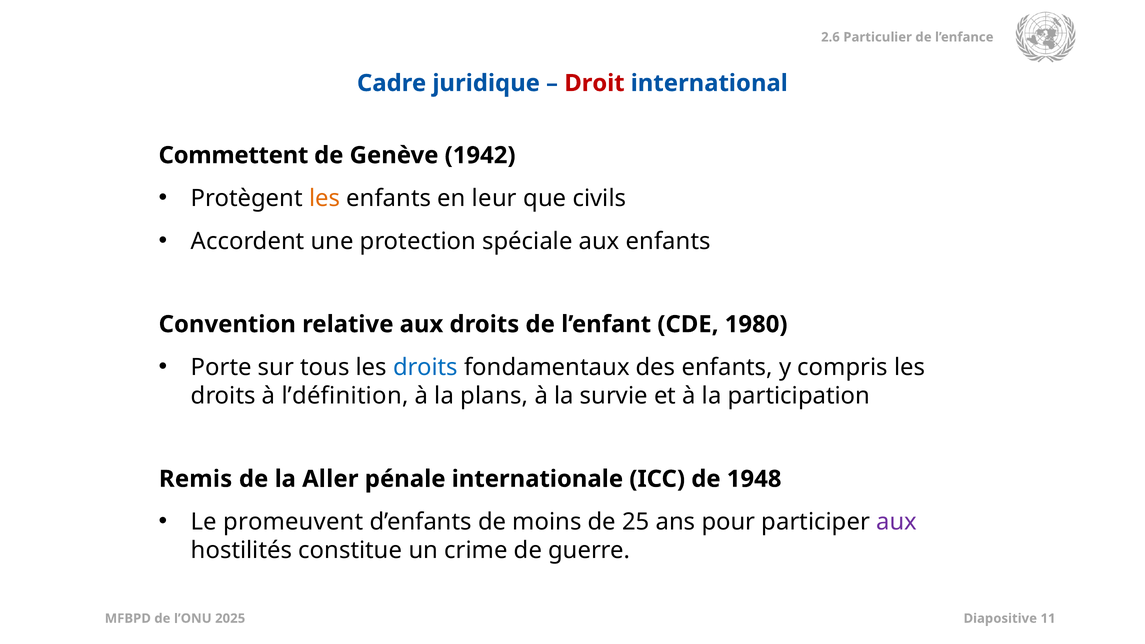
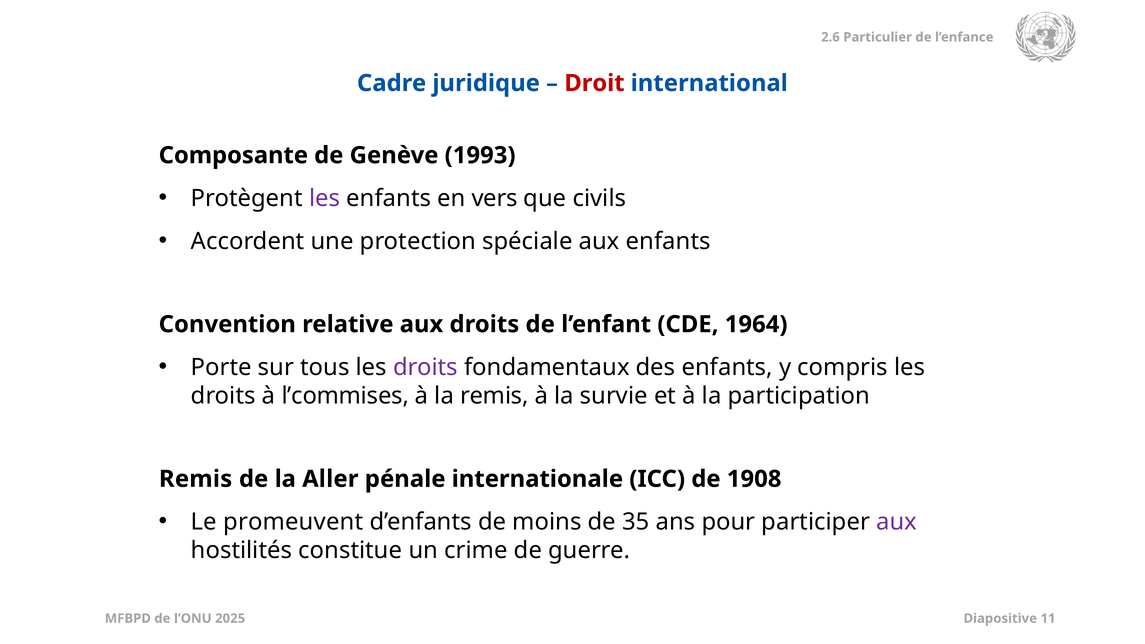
Commettent: Commettent -> Composante
1942: 1942 -> 1993
les at (325, 198) colour: orange -> purple
leur: leur -> vers
1980: 1980 -> 1964
droits at (425, 367) colour: blue -> purple
l’définition: l’définition -> l’commises
la plans: plans -> remis
1948: 1948 -> 1908
25: 25 -> 35
